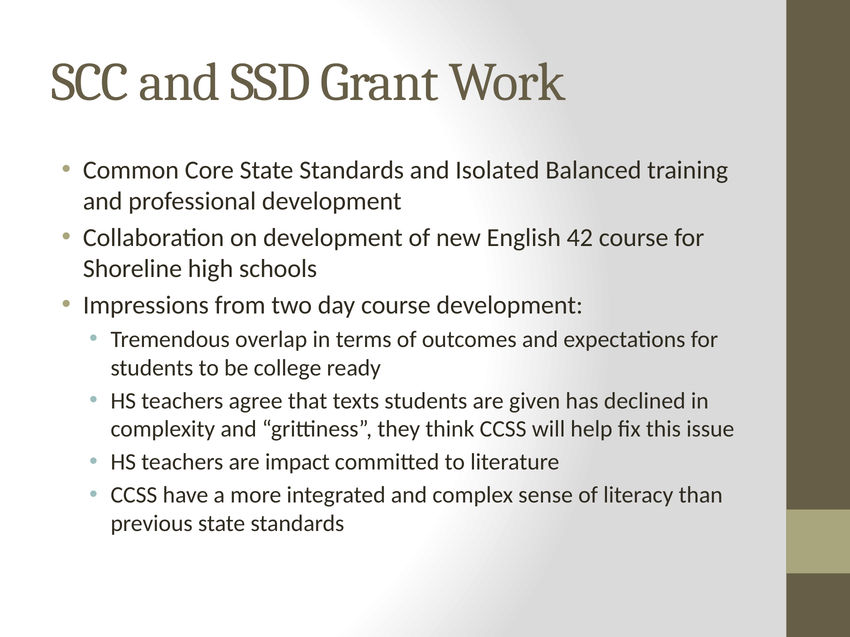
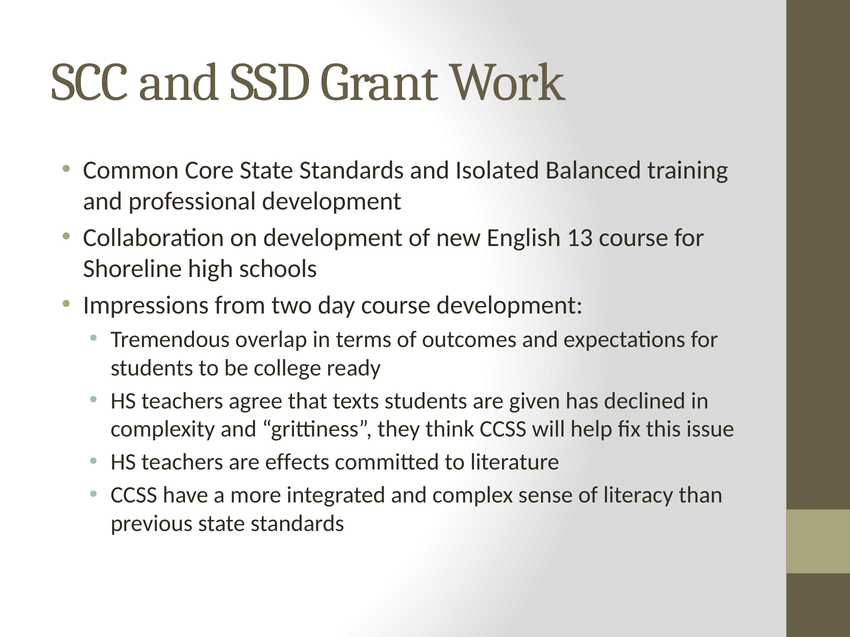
42: 42 -> 13
impact: impact -> effects
